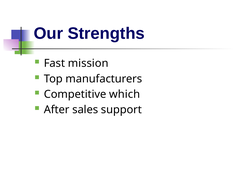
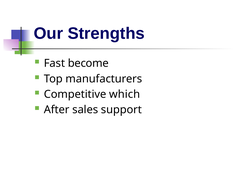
mission: mission -> become
